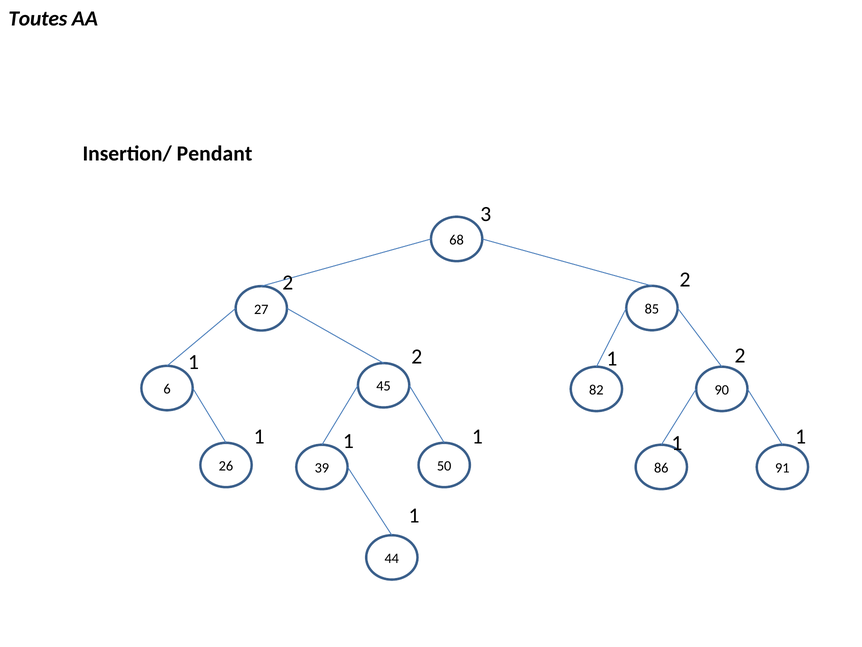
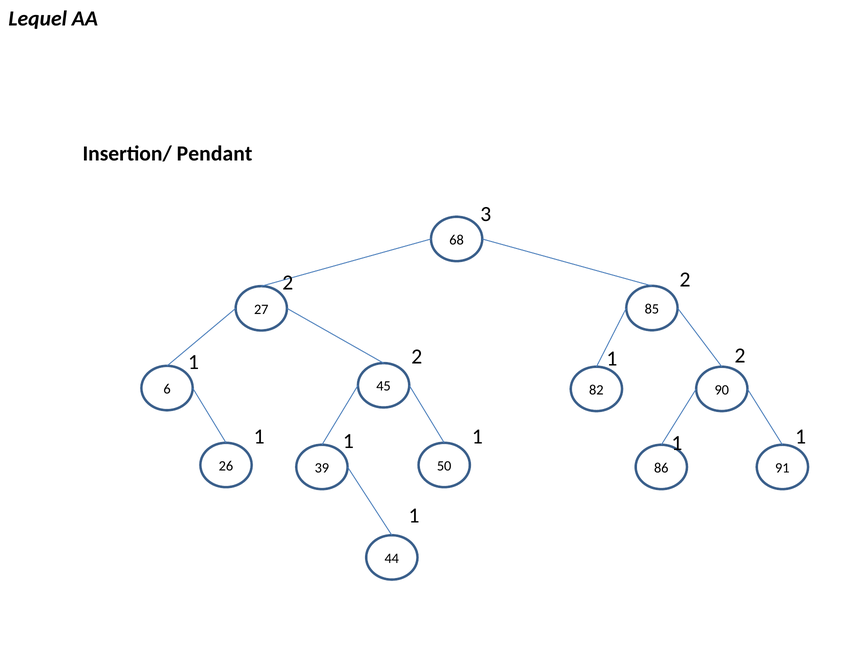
Toutes: Toutes -> Lequel
